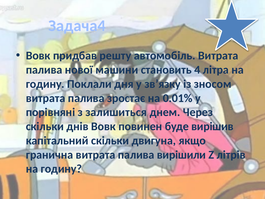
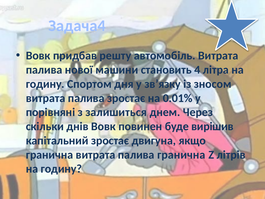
Поклали: Поклали -> Спортом
капітальний скільки: скільки -> зростає
палива вирішили: вирішили -> гранична
